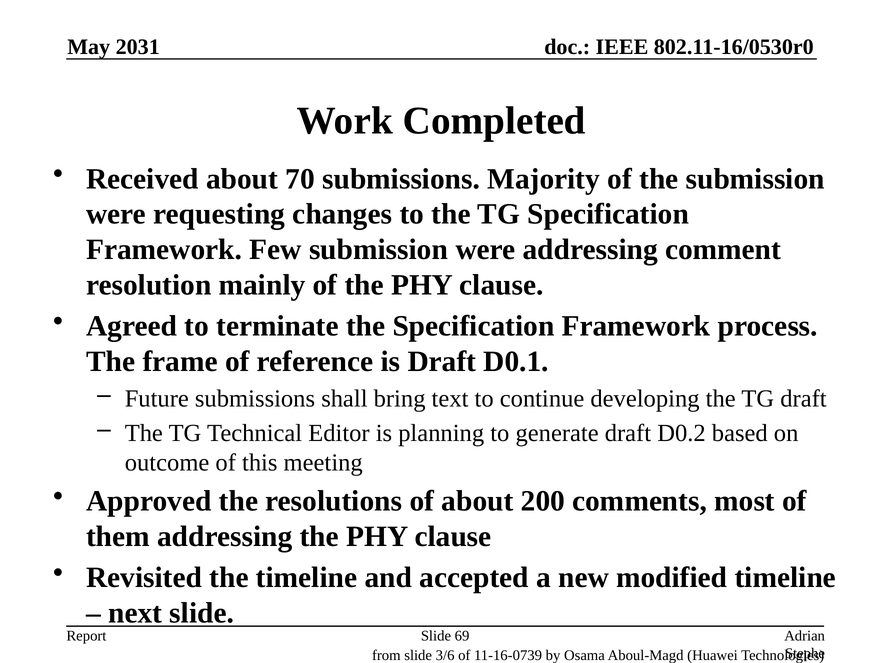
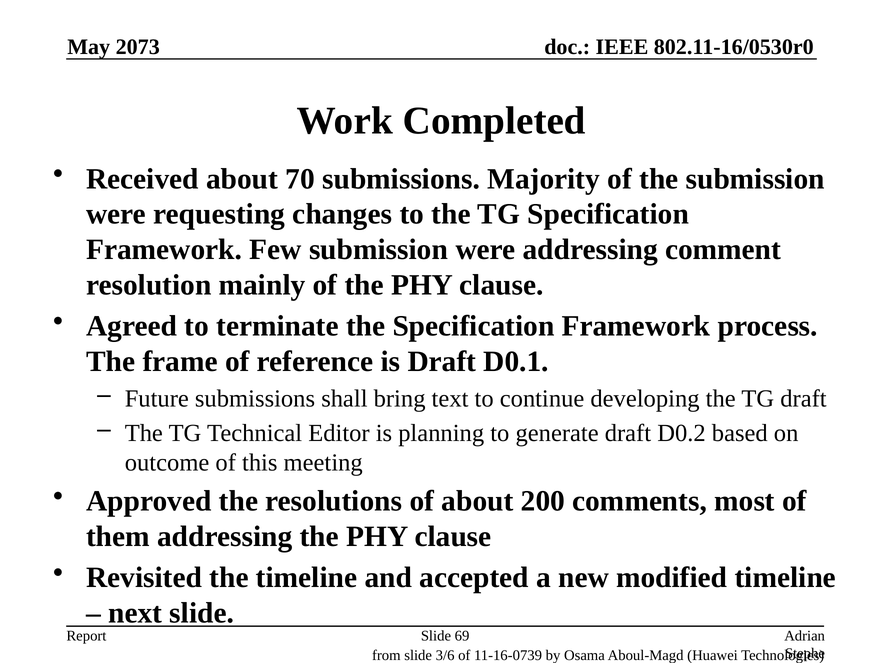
2031: 2031 -> 2073
